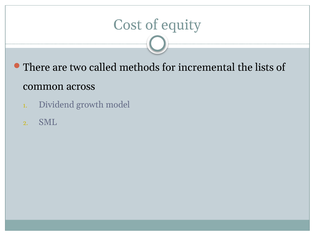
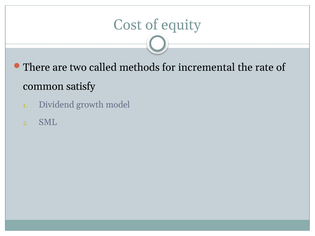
lists: lists -> rate
across: across -> satisfy
